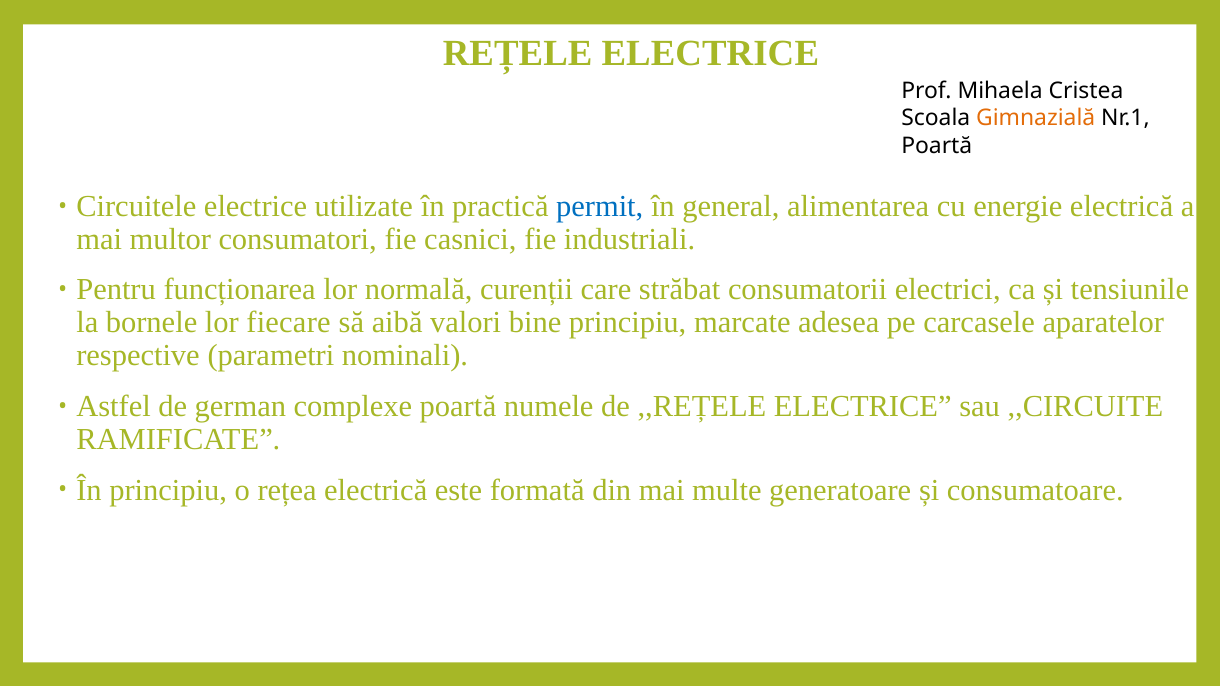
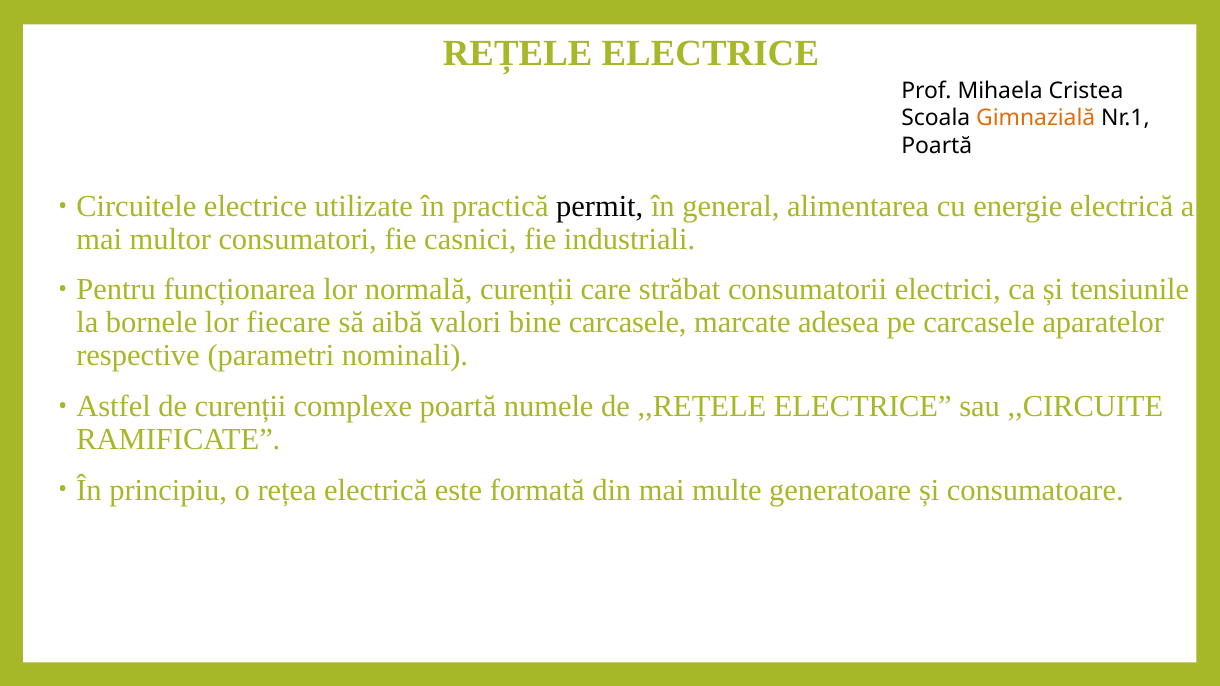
permit colour: blue -> black
bine principiu: principiu -> carcasele
de german: german -> curenții
